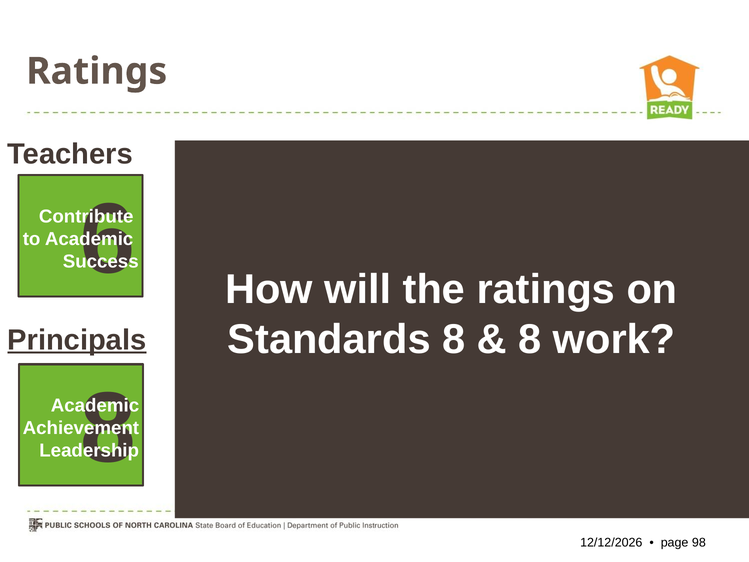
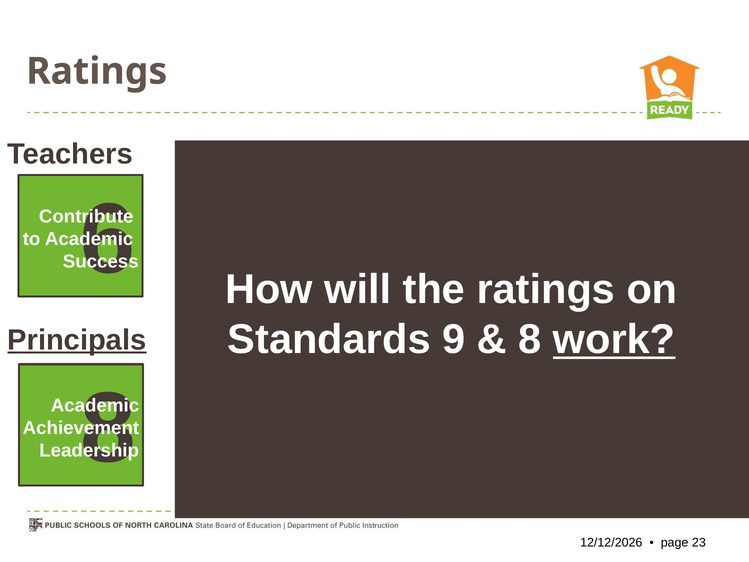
Standards 8: 8 -> 9
work underline: none -> present
98: 98 -> 23
